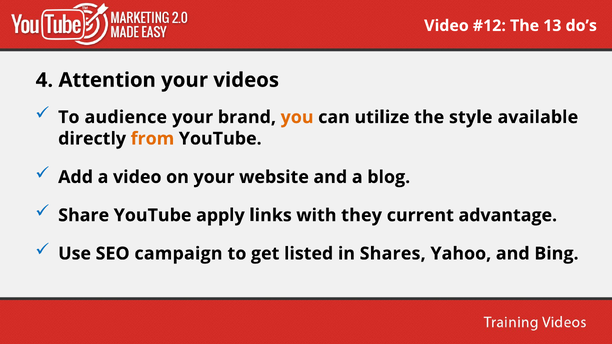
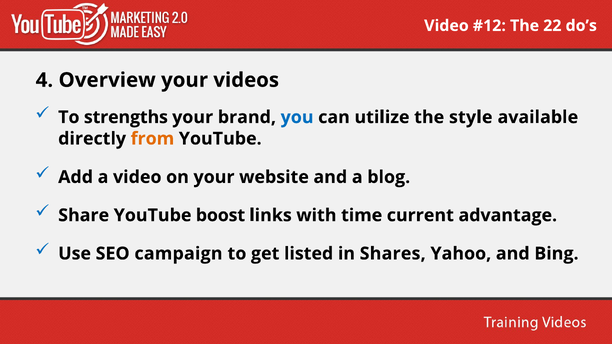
13: 13 -> 22
Attention: Attention -> Overview
audience: audience -> strengths
you colour: orange -> blue
apply: apply -> boost
they: they -> time
